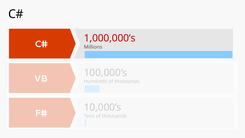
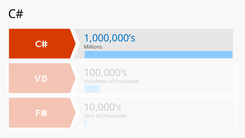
1,000,000’s colour: red -> blue
